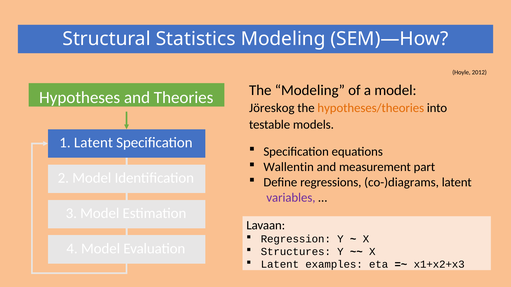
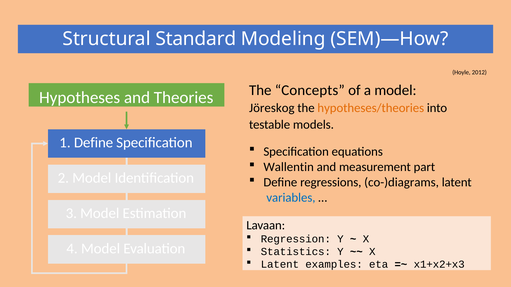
Statistics: Statistics -> Standard
The Modeling: Modeling -> Concepts
1 Latent: Latent -> Define
variables colour: purple -> blue
Structures: Structures -> Statistics
